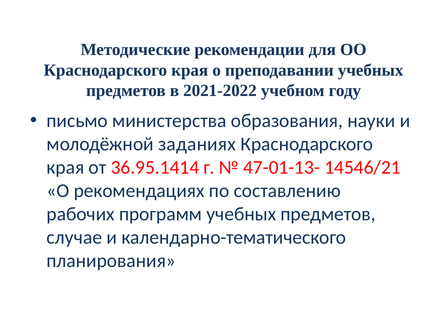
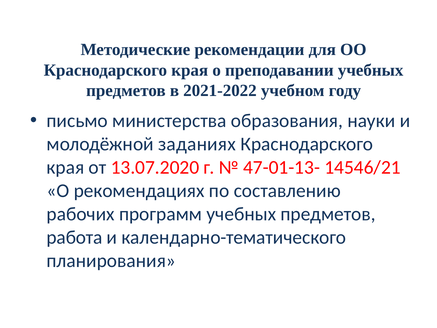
36.95.1414: 36.95.1414 -> 13.07.2020
случае: случае -> работа
